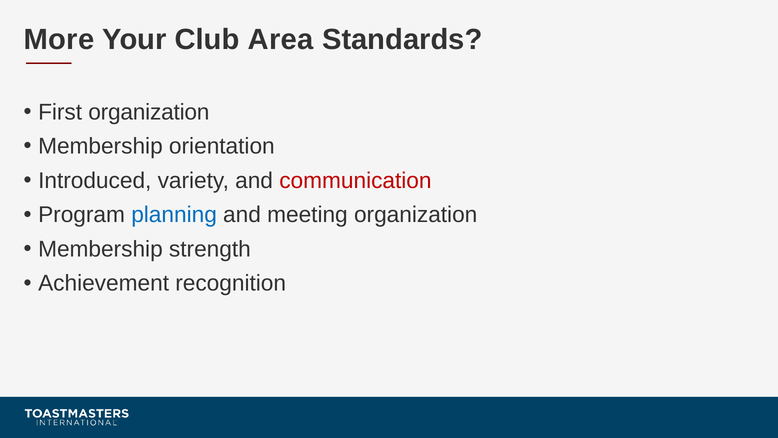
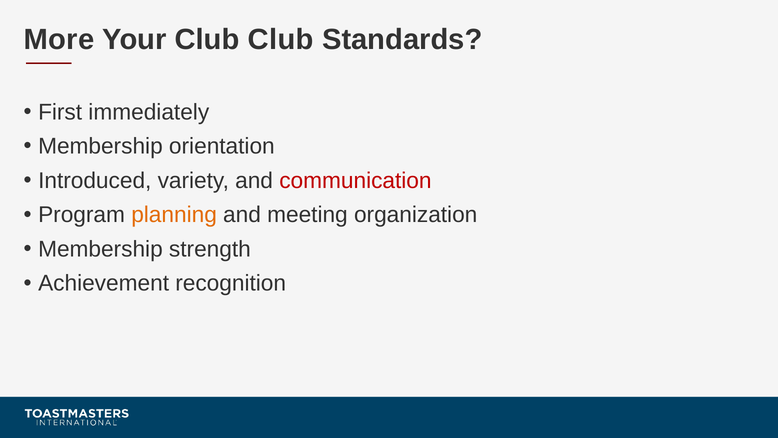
Club Area: Area -> Club
First organization: organization -> immediately
planning colour: blue -> orange
